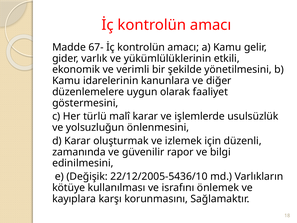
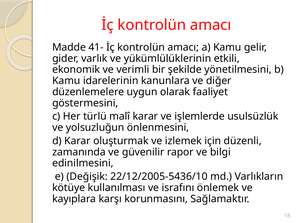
67-: 67- -> 41-
